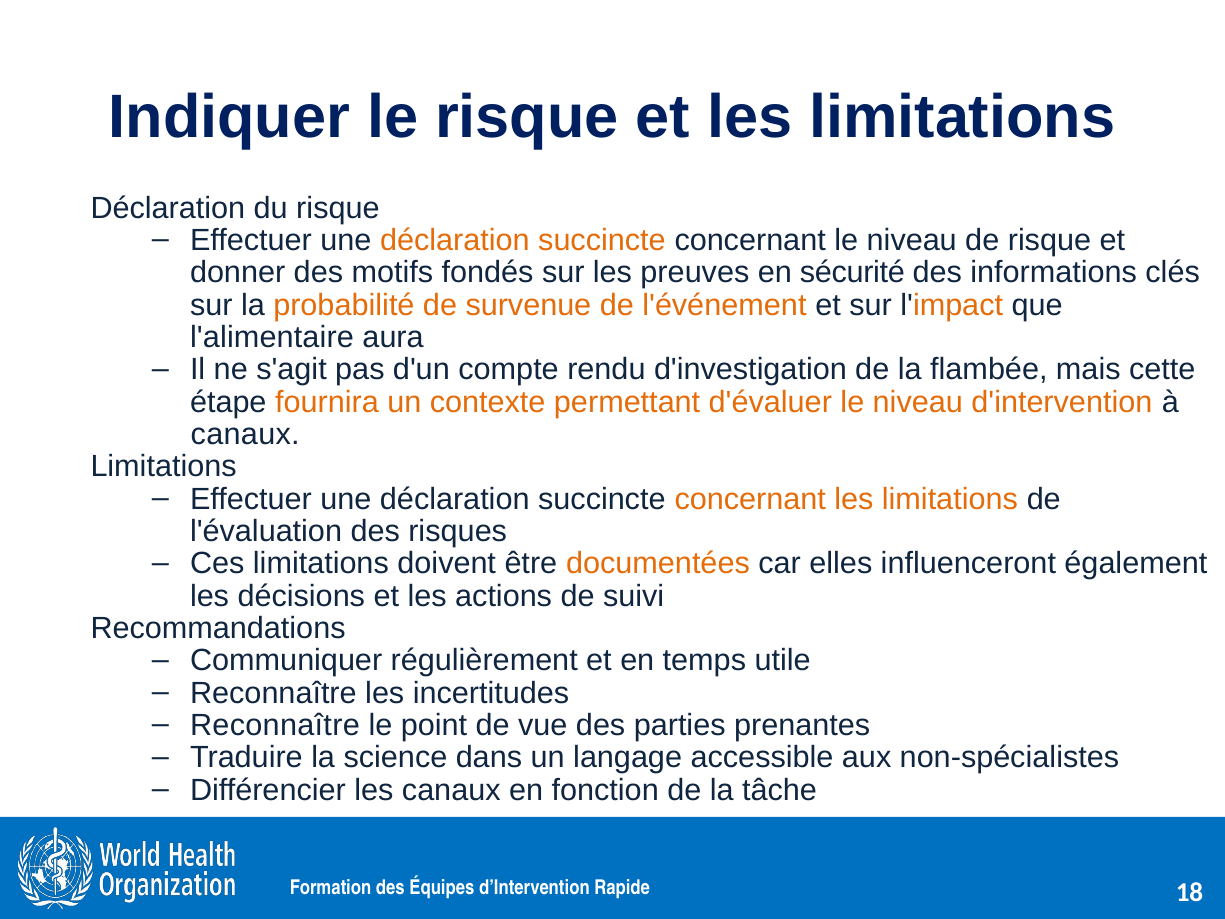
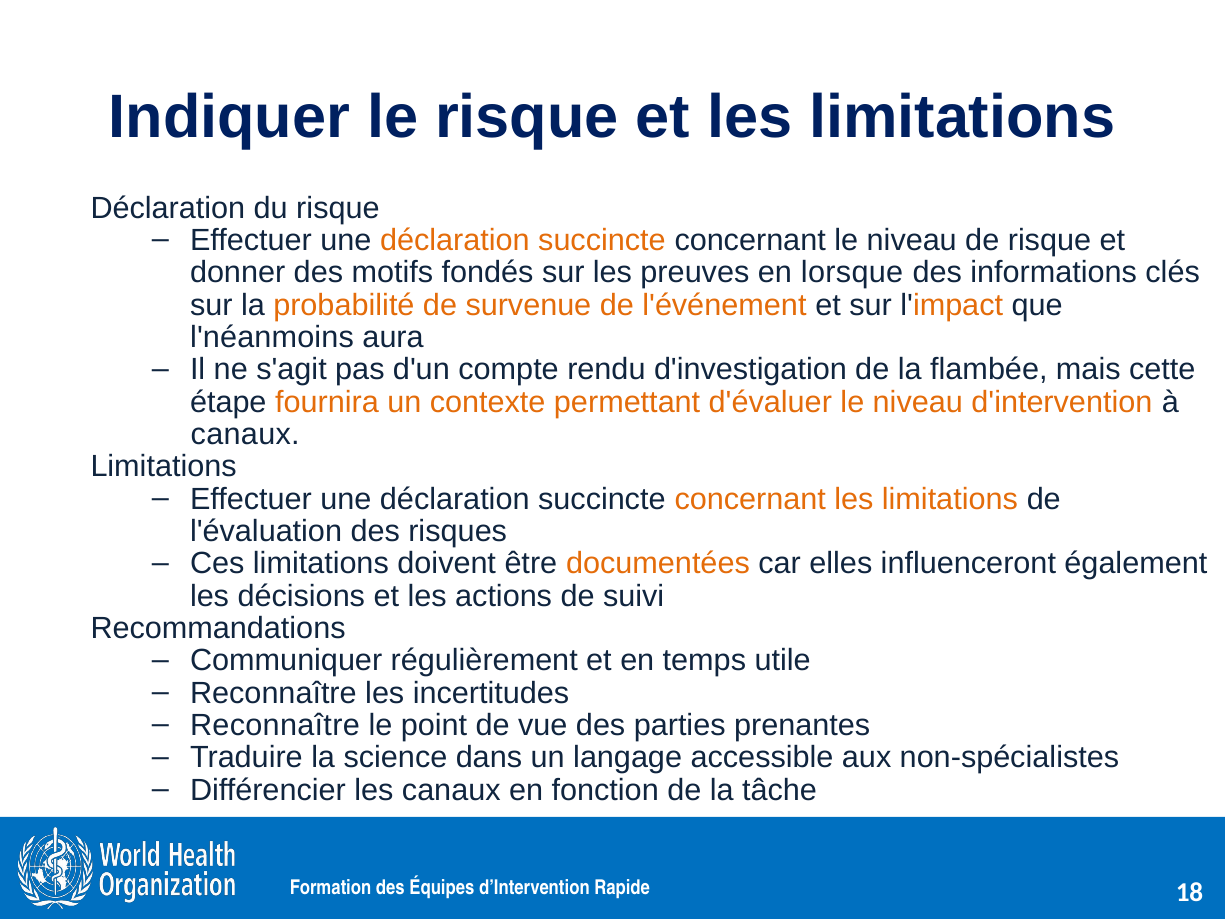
sécurité: sécurité -> lorsque
l'alimentaire: l'alimentaire -> l'néanmoins
